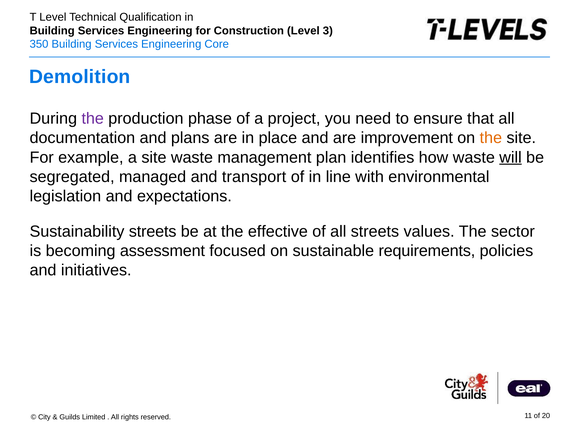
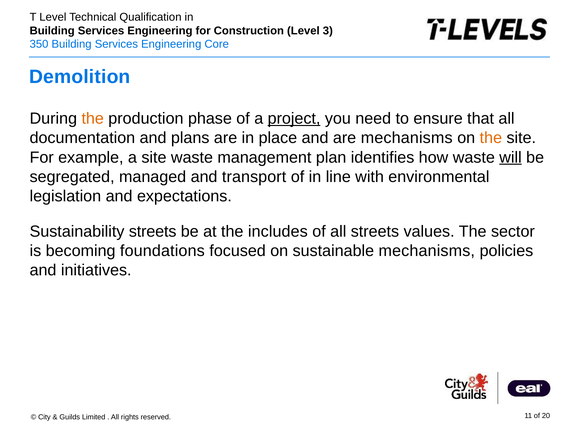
the at (93, 118) colour: purple -> orange
project underline: none -> present
are improvement: improvement -> mechanisms
effective: effective -> includes
assessment: assessment -> foundations
sustainable requirements: requirements -> mechanisms
